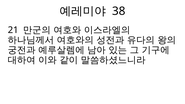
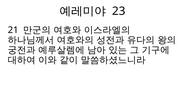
38: 38 -> 23
